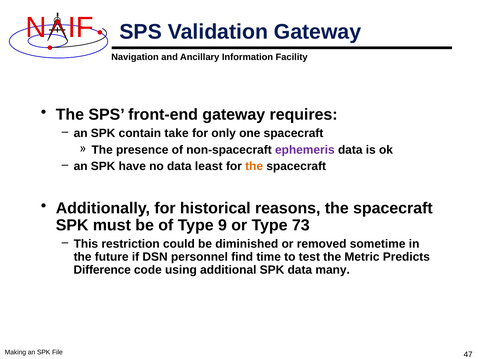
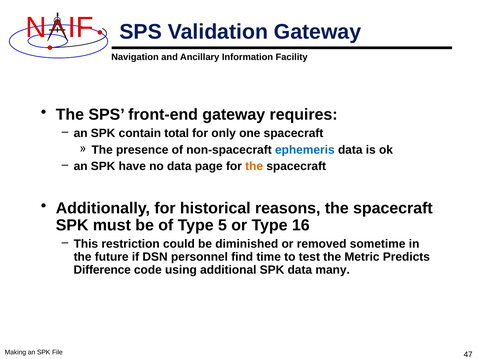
take: take -> total
ephemeris colour: purple -> blue
least: least -> page
9: 9 -> 5
73: 73 -> 16
